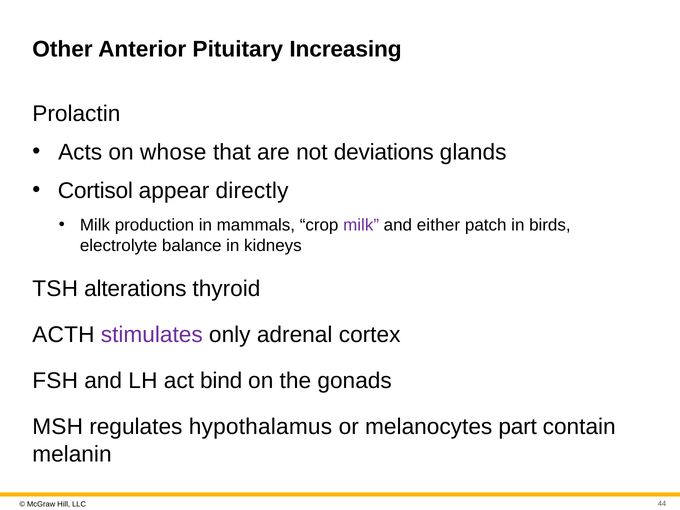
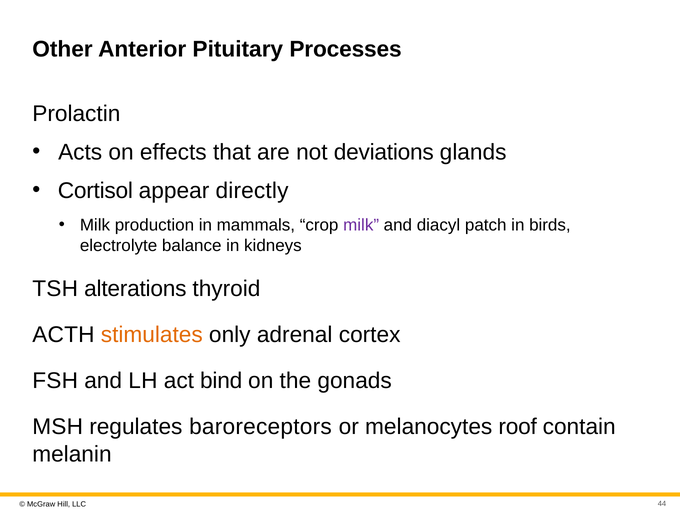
Increasing: Increasing -> Processes
whose: whose -> effects
either: either -> diacyl
stimulates colour: purple -> orange
hypothalamus: hypothalamus -> baroreceptors
part: part -> roof
